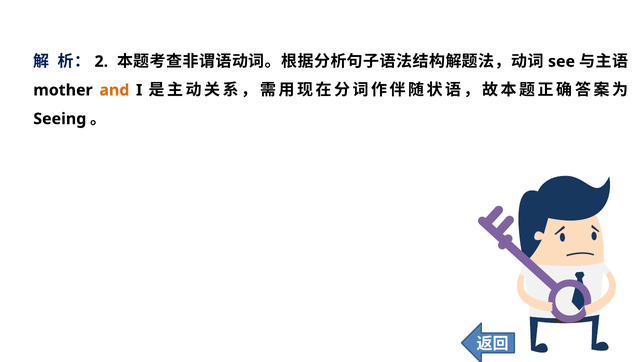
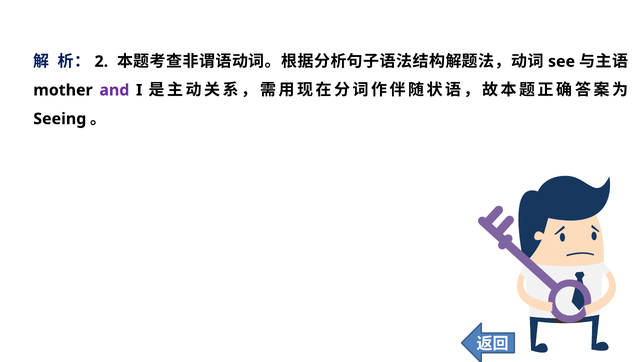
and colour: orange -> purple
